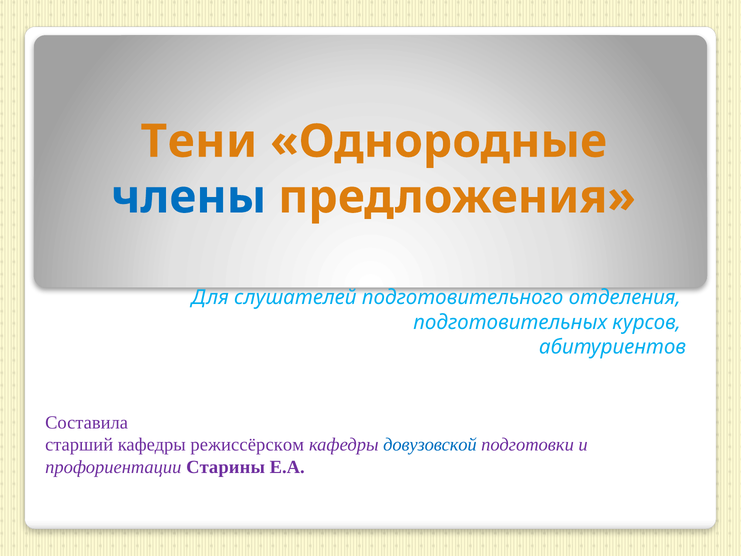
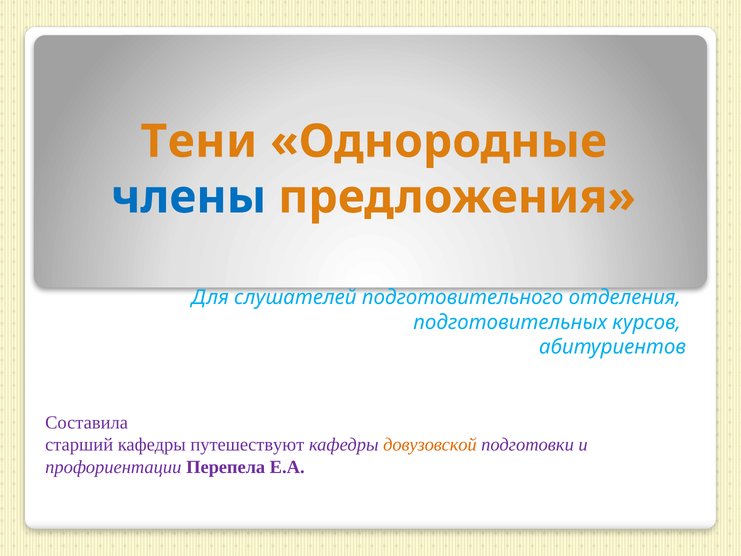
режиссёрском: режиссёрском -> путешествуют
довузовской colour: blue -> orange
Старины: Старины -> Перепела
